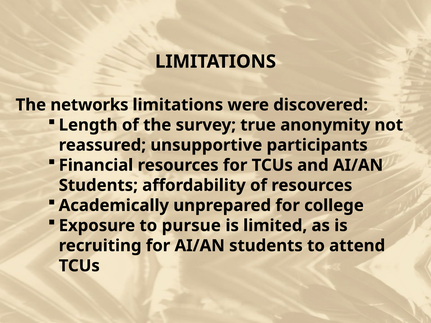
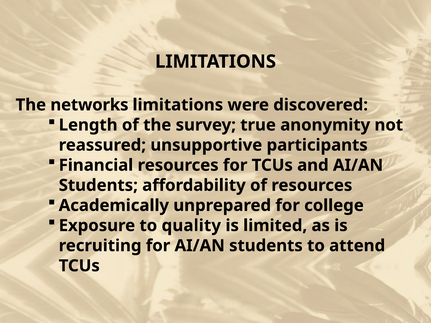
pursue: pursue -> quality
